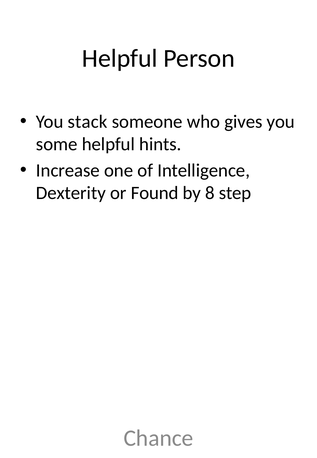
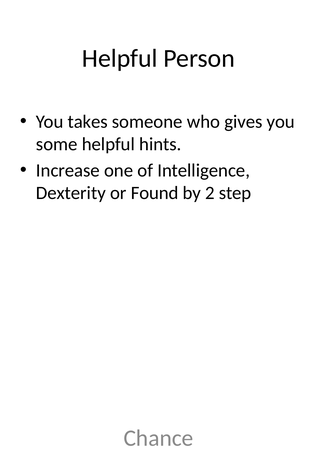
stack: stack -> takes
8: 8 -> 2
